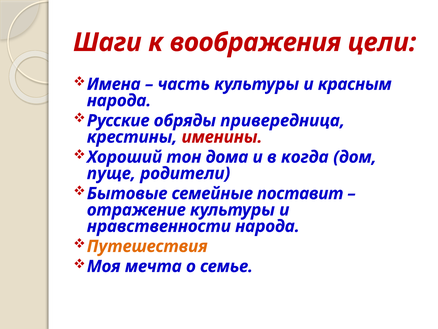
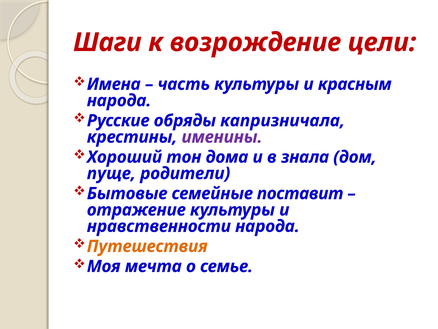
воображения: воображения -> возрождение
привередница: привередница -> капризничала
именины colour: red -> purple
когда: когда -> знала
